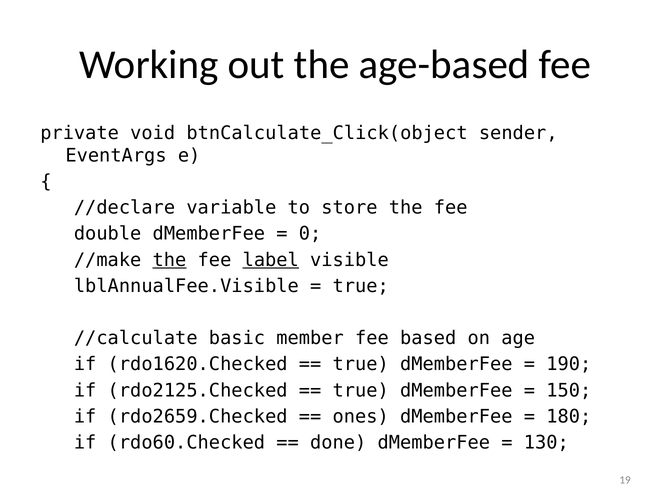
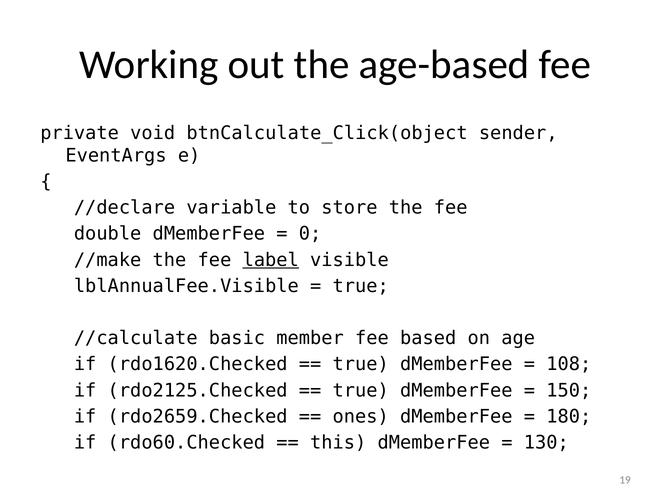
the at (169, 260) underline: present -> none
190: 190 -> 108
done: done -> this
